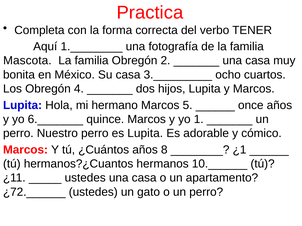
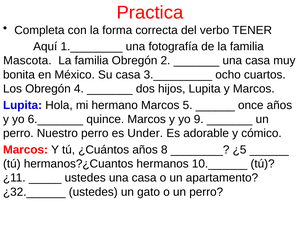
1: 1 -> 9
es Lupita: Lupita -> Under
¿1: ¿1 -> ¿5
¿72.______: ¿72.______ -> ¿32.______
